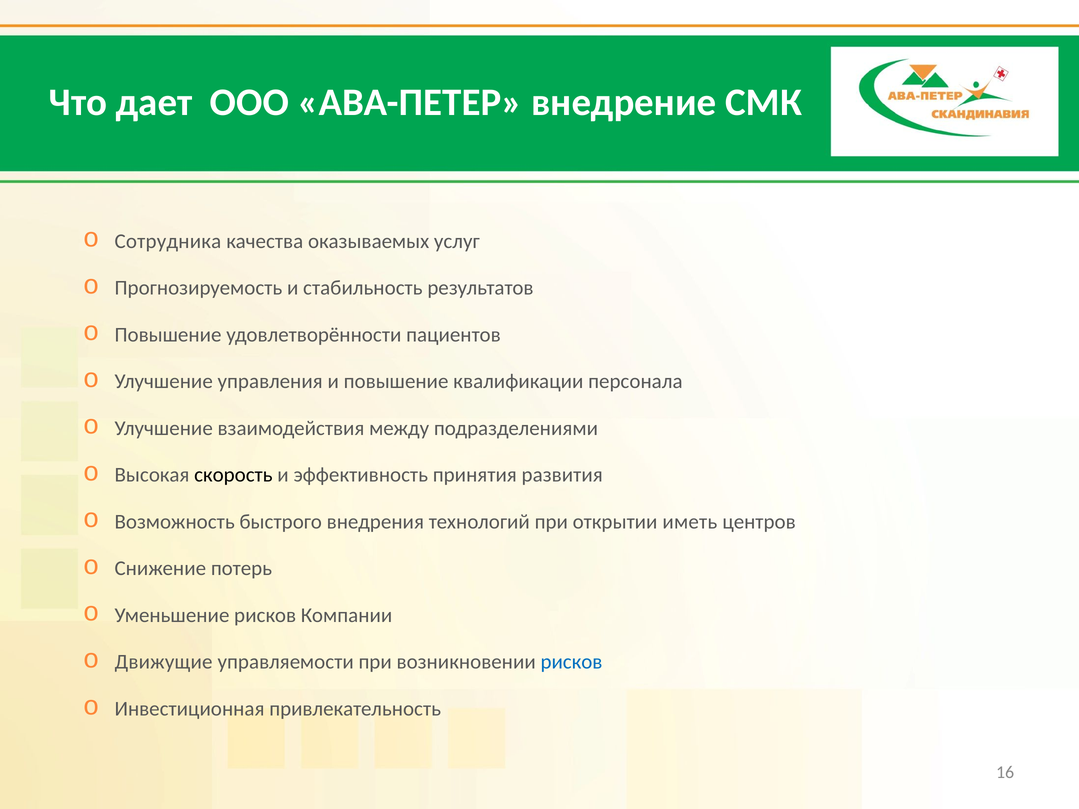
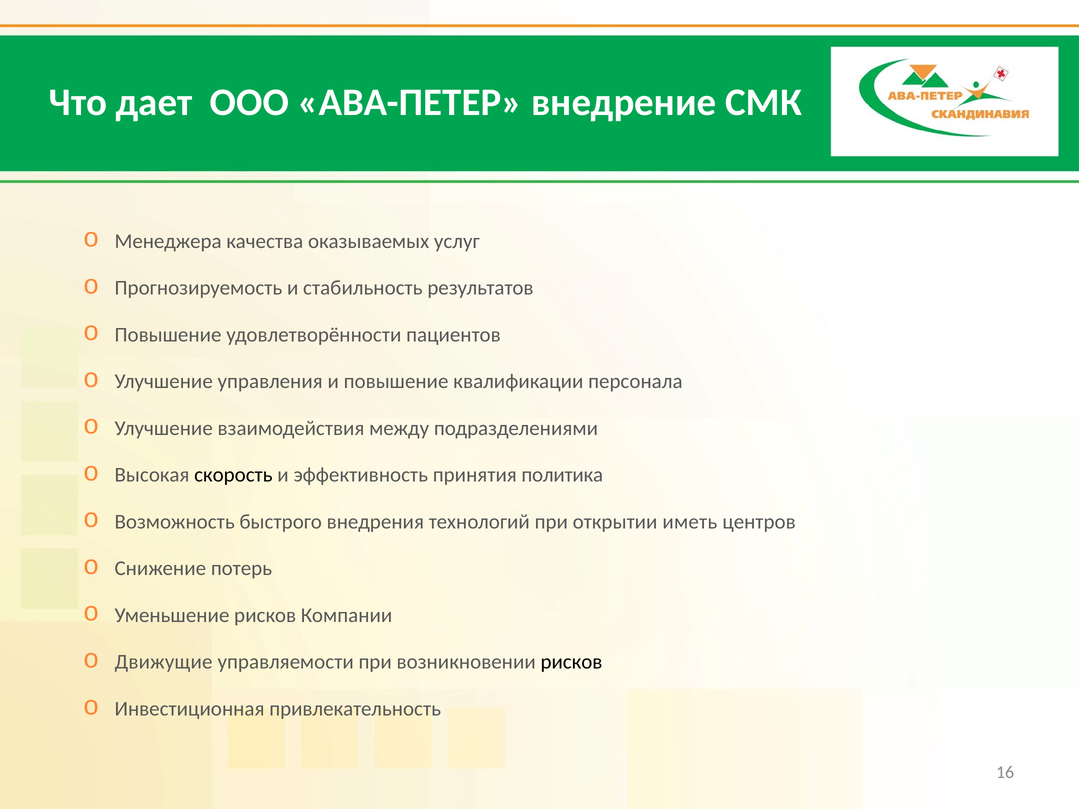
Сотрудника: Сотрудника -> Менеджера
развития: развития -> политика
рисков at (571, 662) colour: blue -> black
